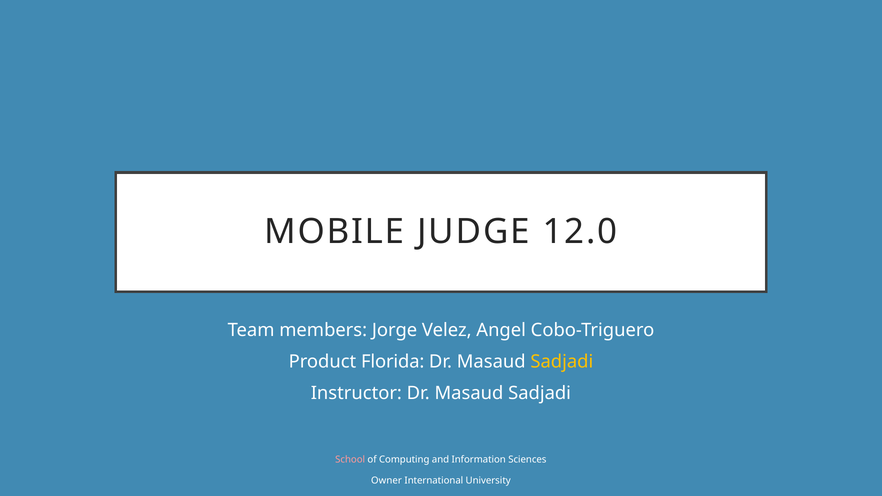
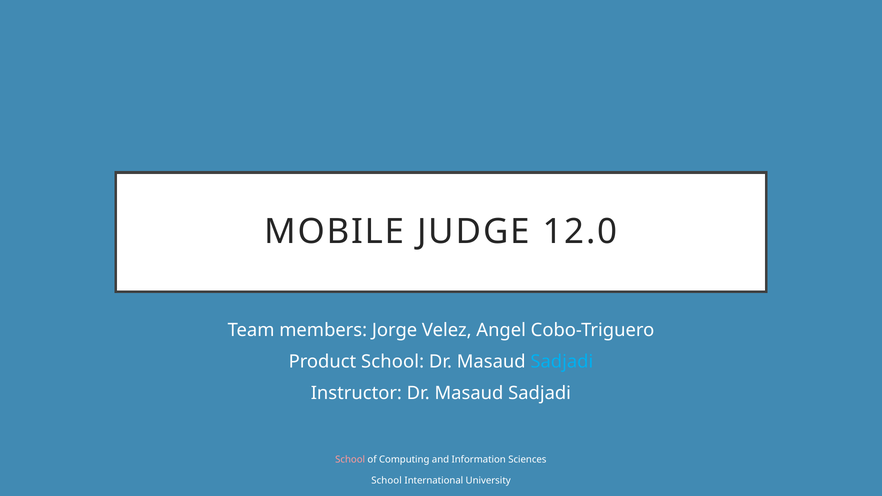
Product Florida: Florida -> School
Sadjadi at (562, 362) colour: yellow -> light blue
Owner at (387, 481): Owner -> School
